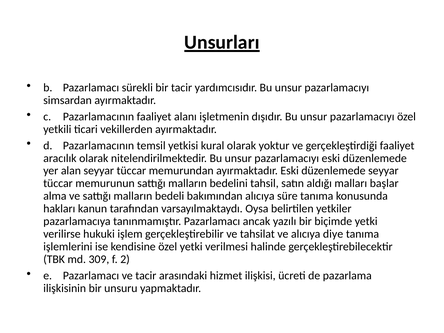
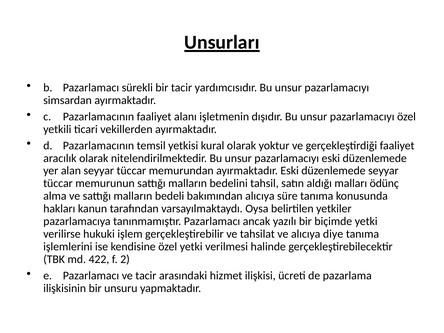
başlar: başlar -> ödünç
309: 309 -> 422
